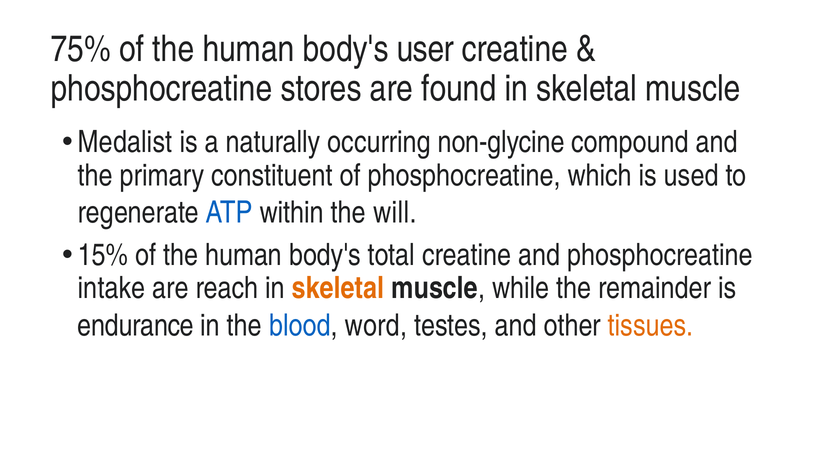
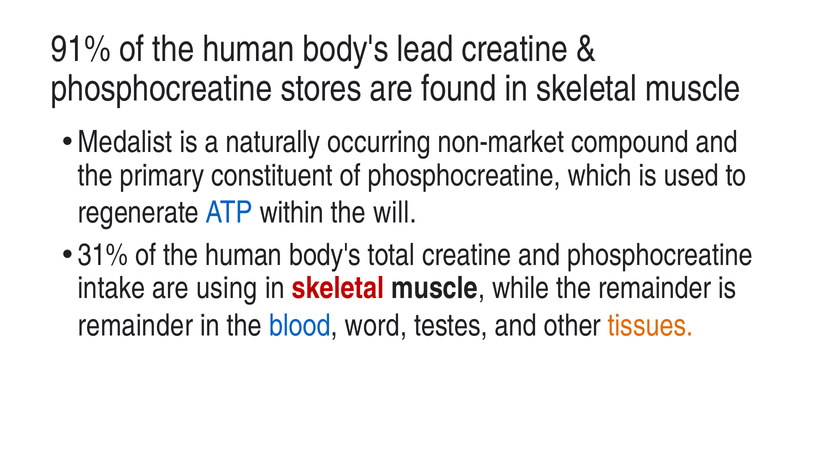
75%: 75% -> 91%
user: user -> lead
non-glycine: non-glycine -> non-market
15%: 15% -> 31%
reach: reach -> using
skeletal at (338, 288) colour: orange -> red
endurance at (136, 325): endurance -> remainder
